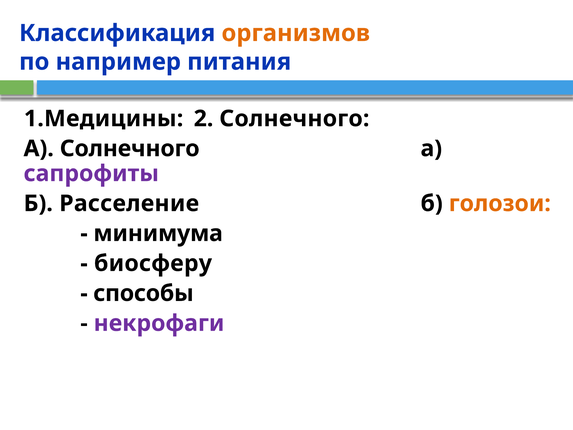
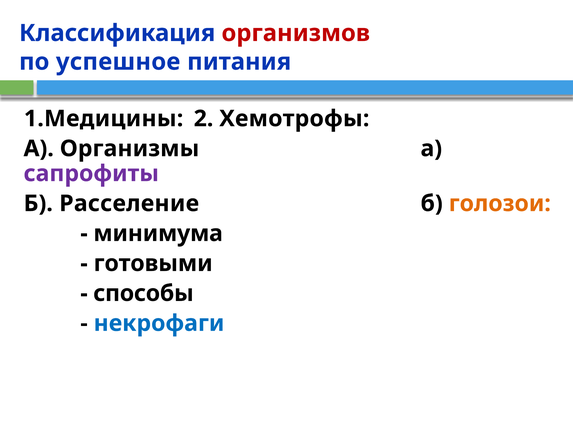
организмов colour: orange -> red
например: например -> успешное
2 Солнечного: Солнечного -> Хемотрофы
А Солнечного: Солнечного -> Организмы
биосферу: биосферу -> готовыми
некрофаги colour: purple -> blue
